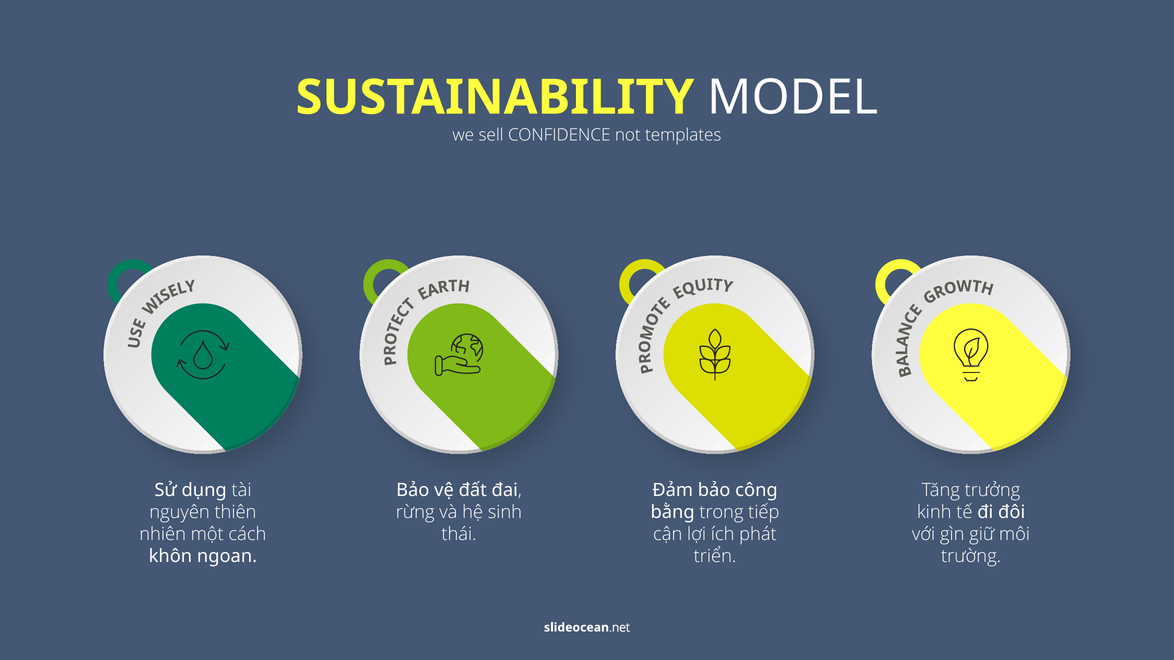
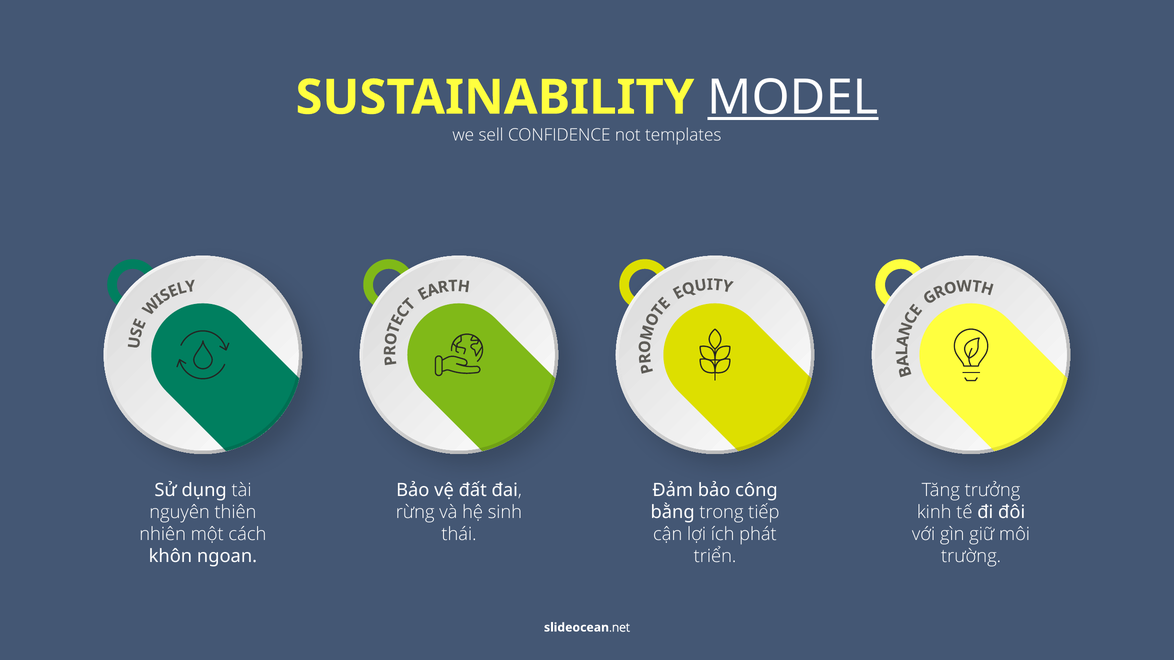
MODEL underline: none -> present
